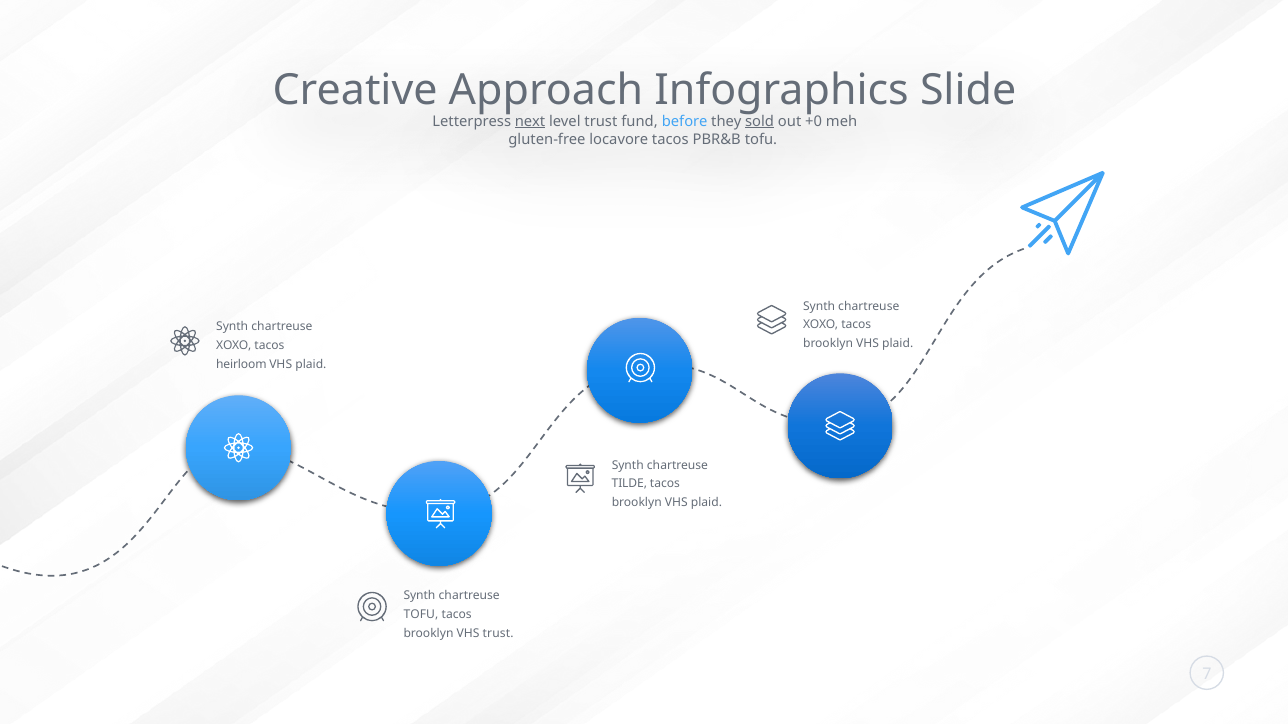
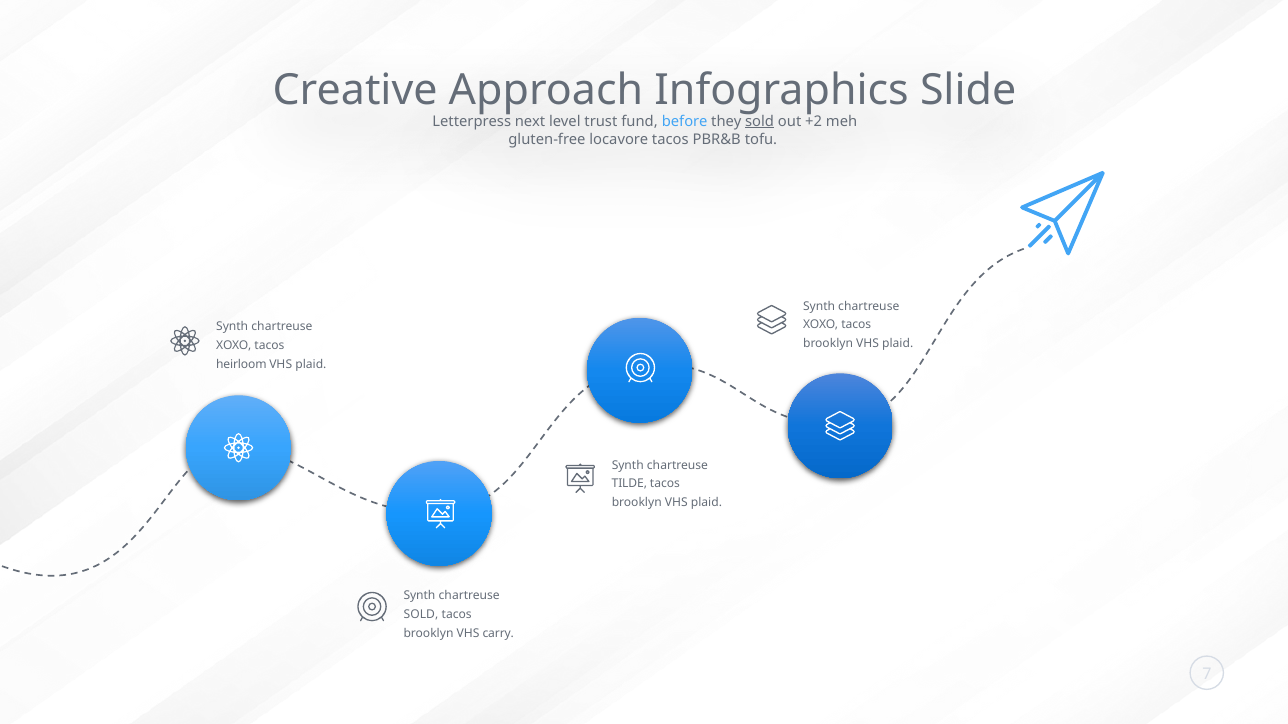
next underline: present -> none
+0: +0 -> +2
TOFU at (421, 615): TOFU -> SOLD
VHS trust: trust -> carry
